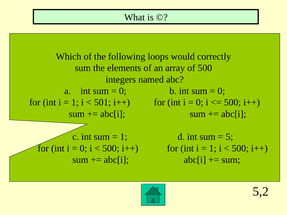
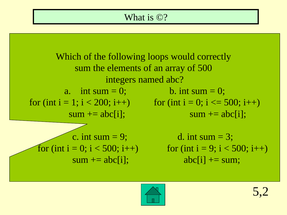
501: 501 -> 200
1 at (124, 137): 1 -> 9
5: 5 -> 3
1 at (213, 148): 1 -> 9
